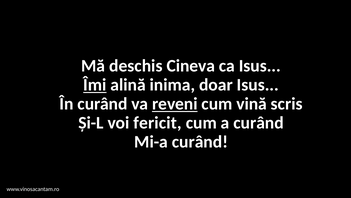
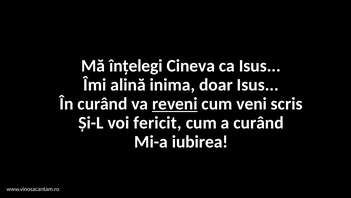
deschis: deschis -> înțelegi
Îmi underline: present -> none
vină: vină -> veni
Mi-a curând: curând -> iubirea
